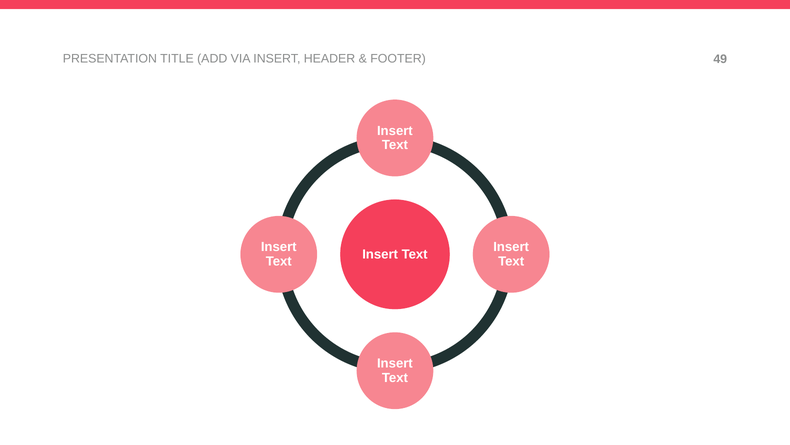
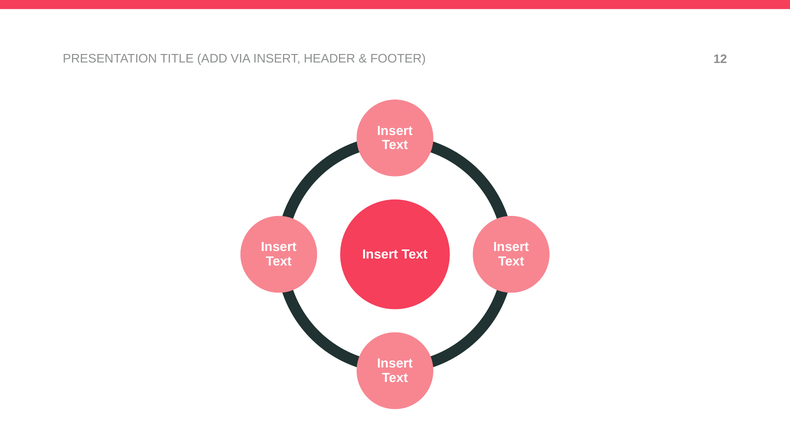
49: 49 -> 12
